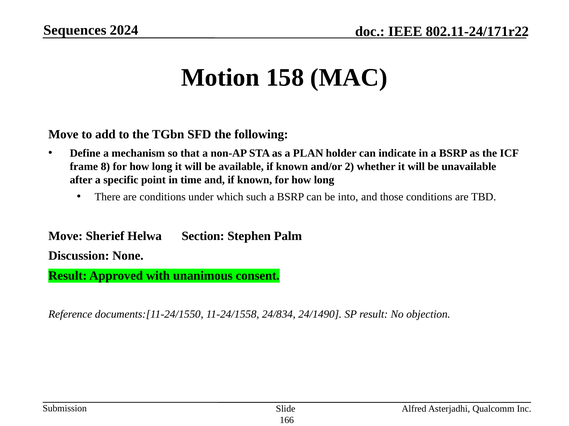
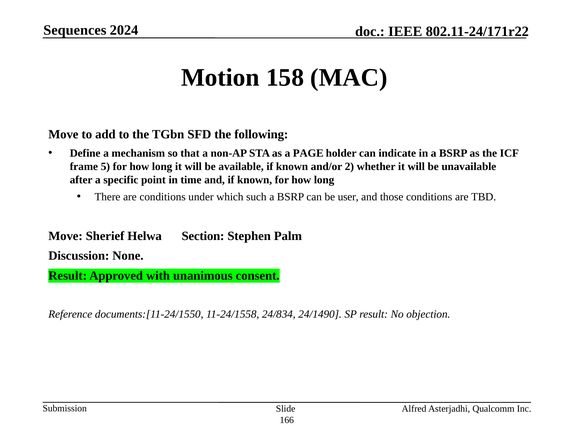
PLAN: PLAN -> PAGE
8: 8 -> 5
into: into -> user
